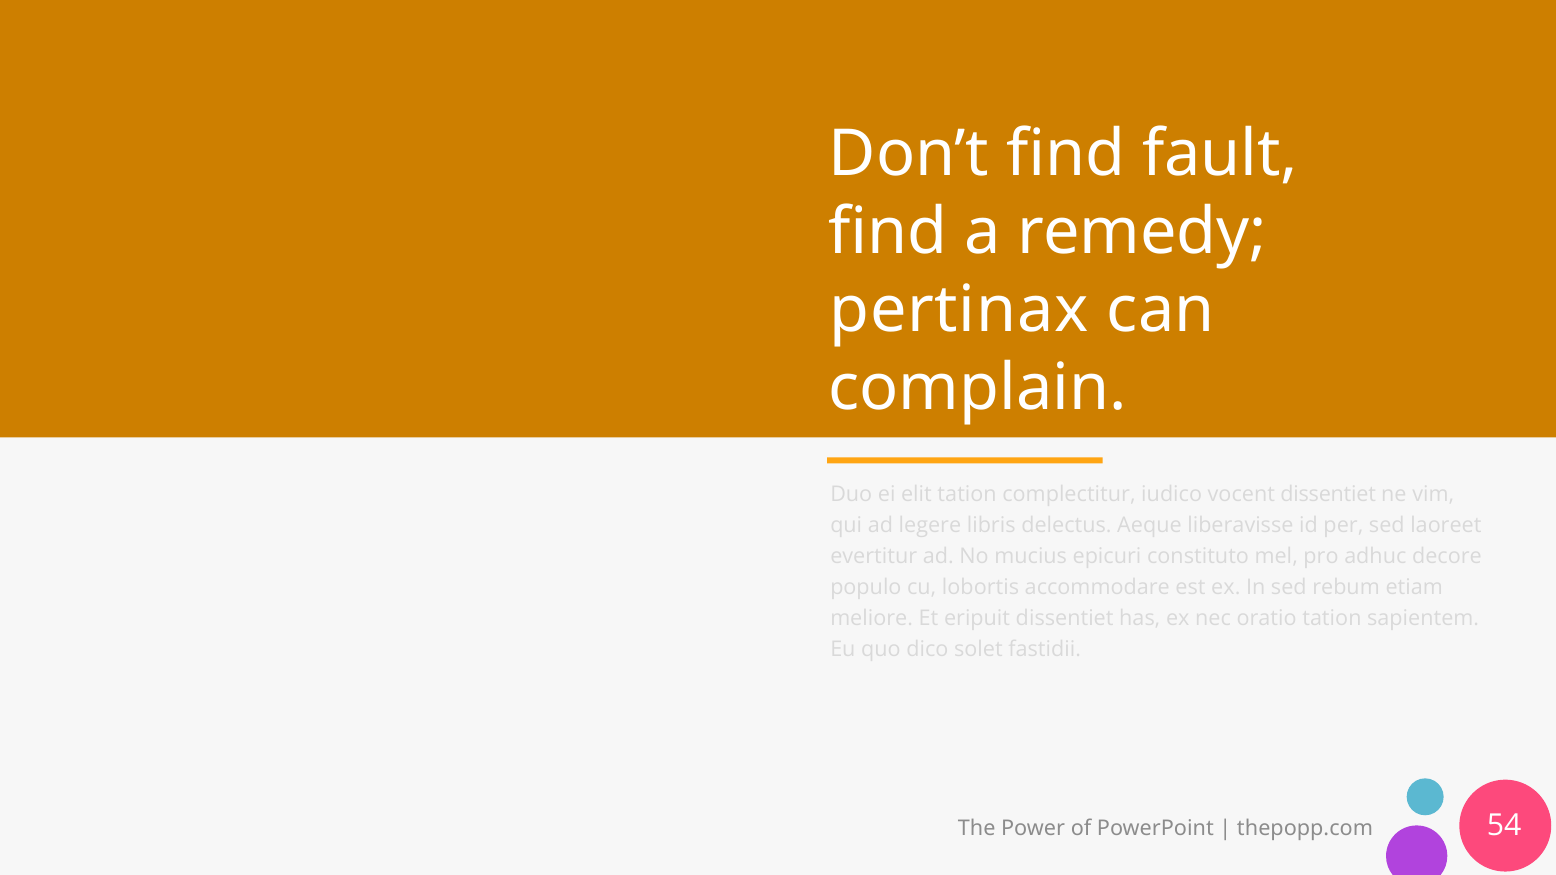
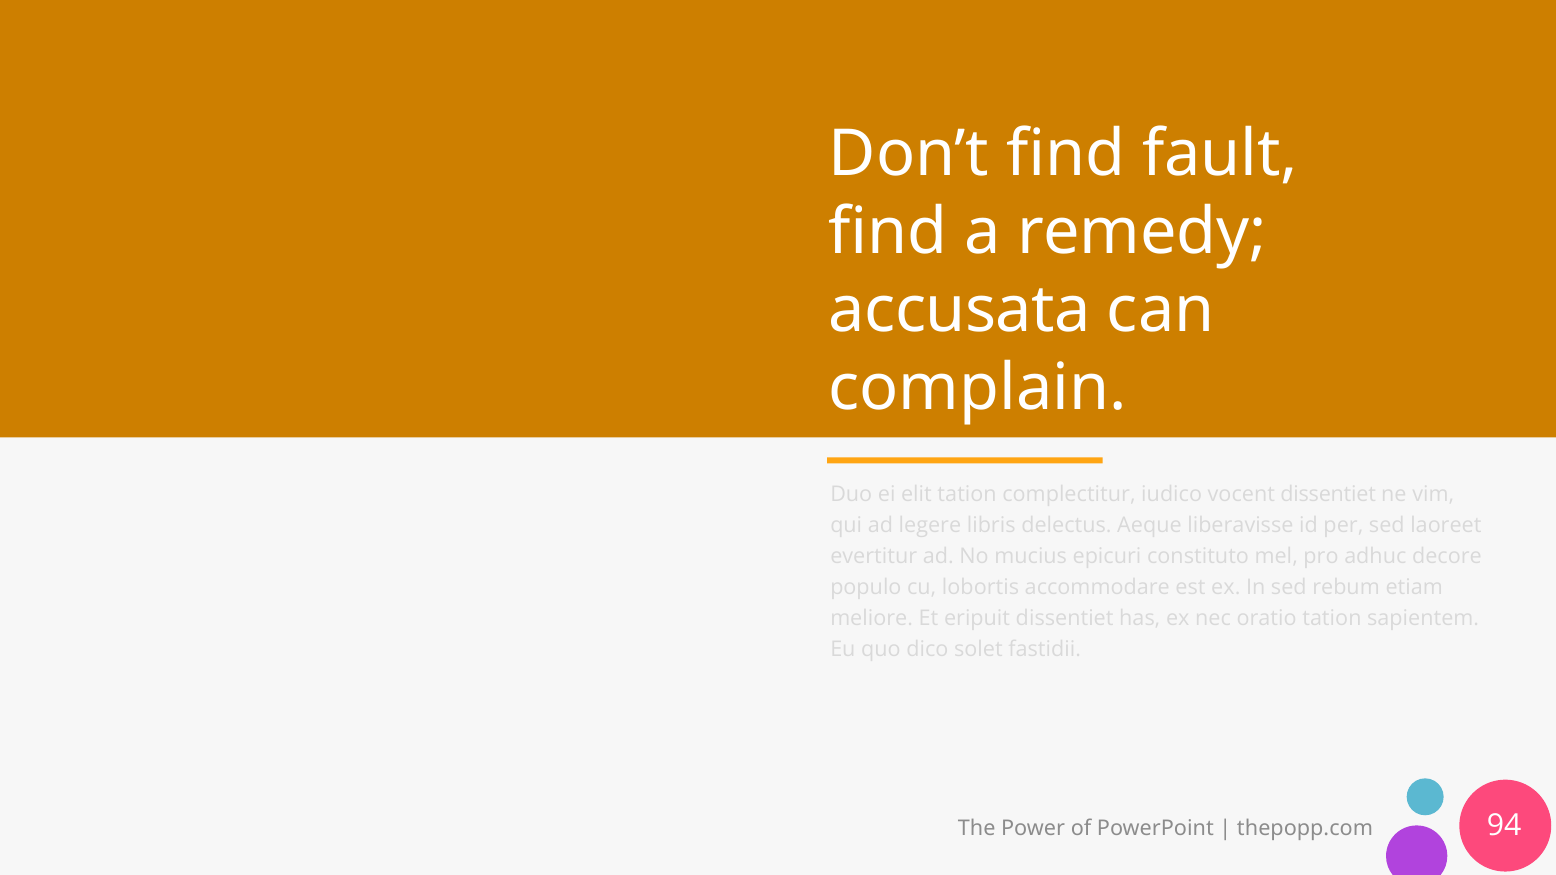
pertinax: pertinax -> accusata
54: 54 -> 94
